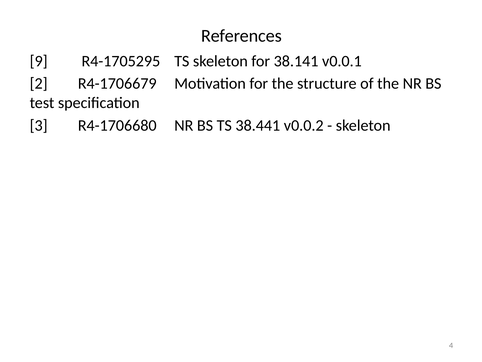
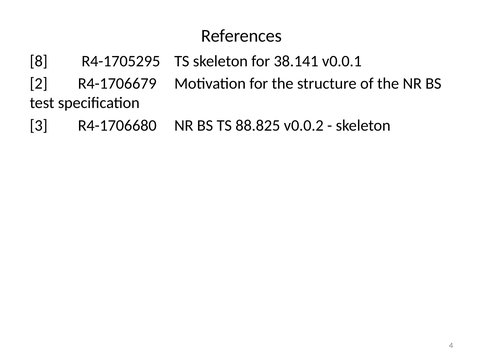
9: 9 -> 8
38.441: 38.441 -> 88.825
